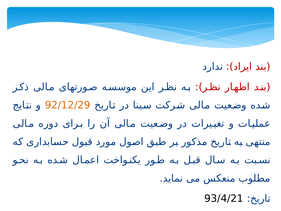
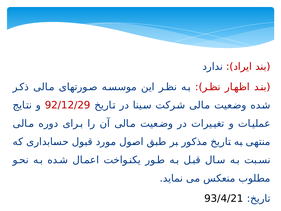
92/12/29 colour: orange -> red
